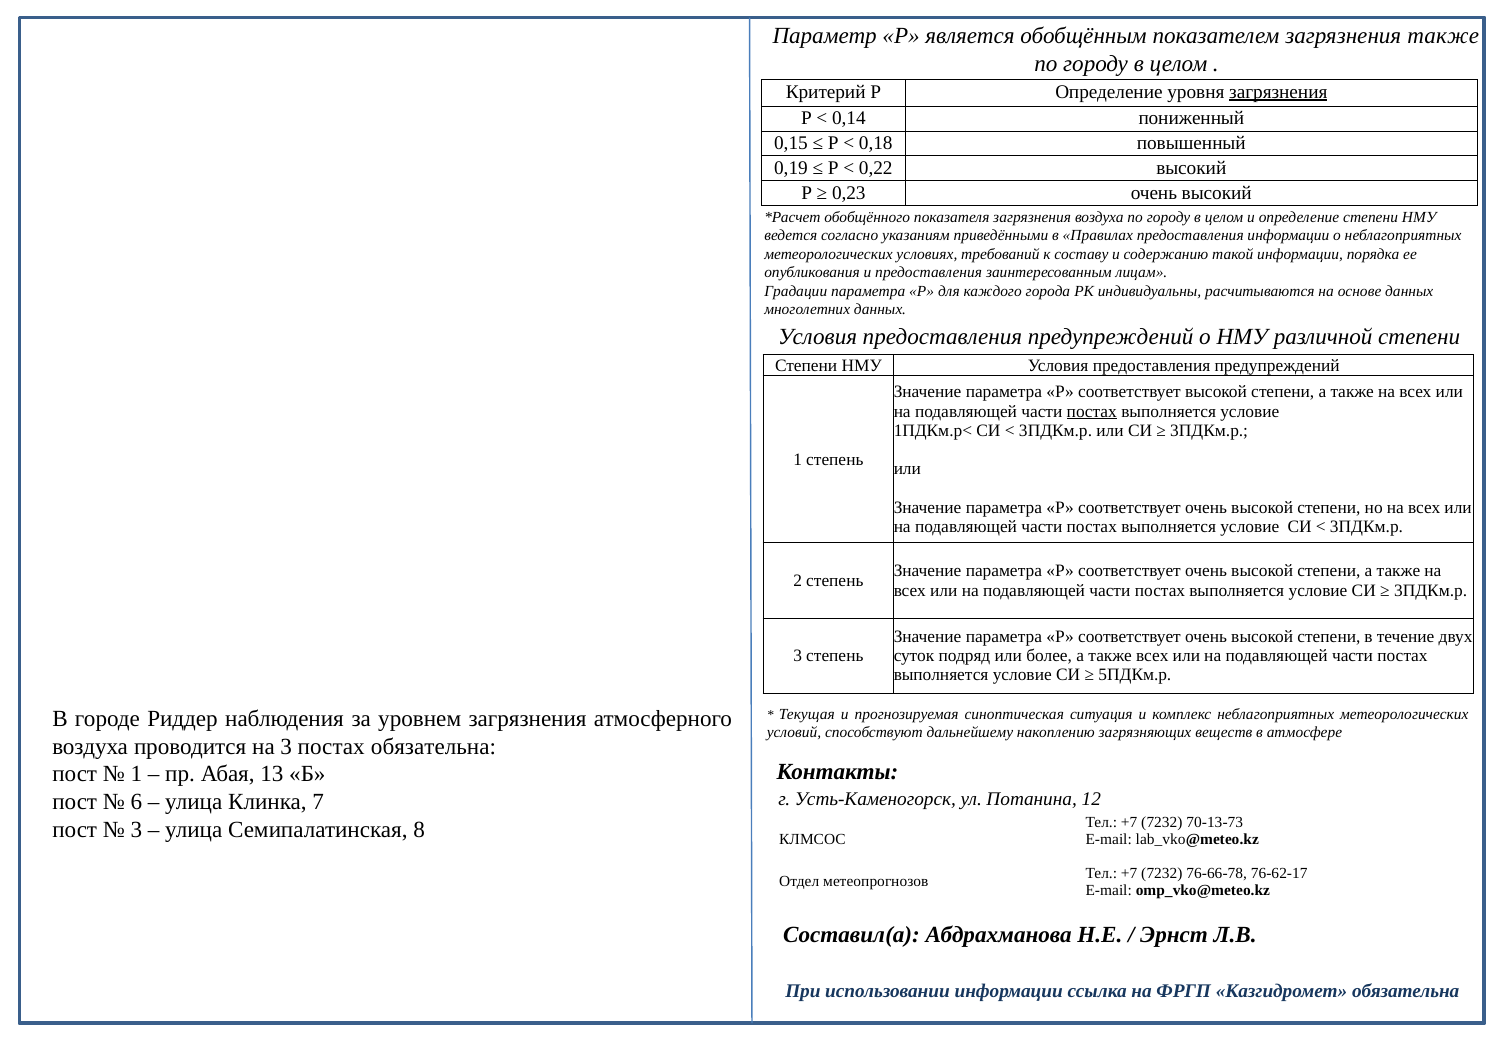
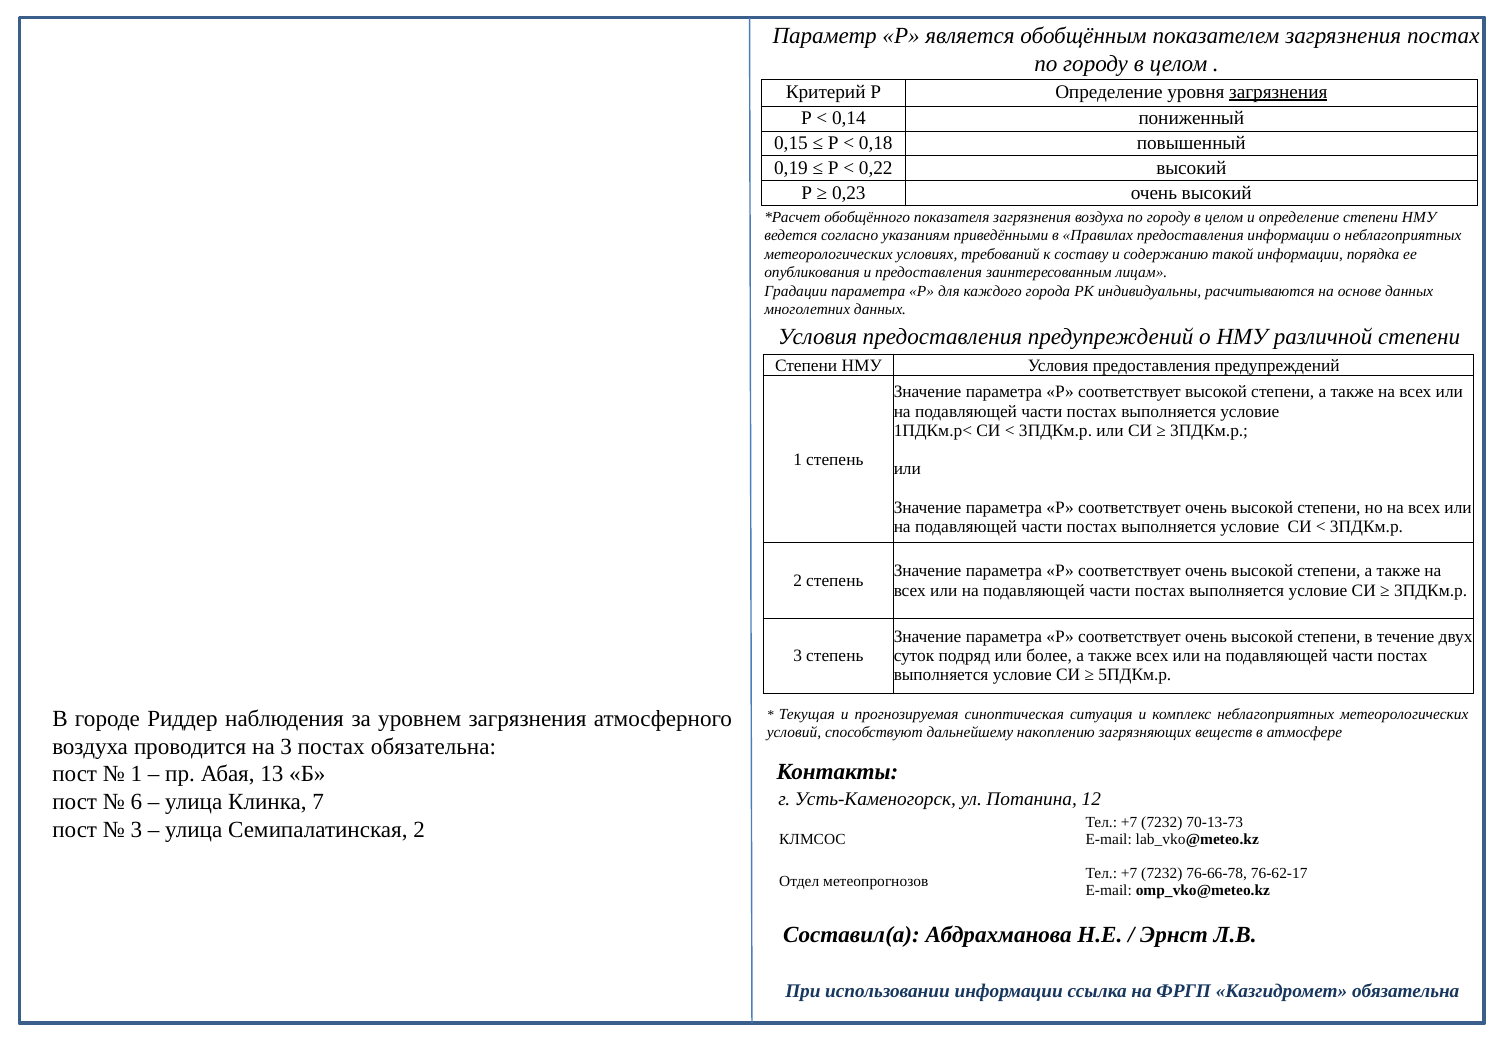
загрязнения также: также -> постах
постах at (1092, 412) underline: present -> none
Семипалатинская 8: 8 -> 2
